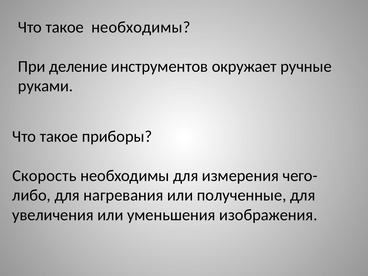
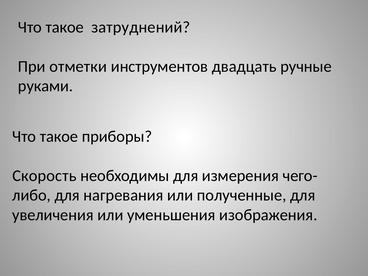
такое необходимы: необходимы -> затруднений
деление: деление -> отметки
окружает: окружает -> двадцать
